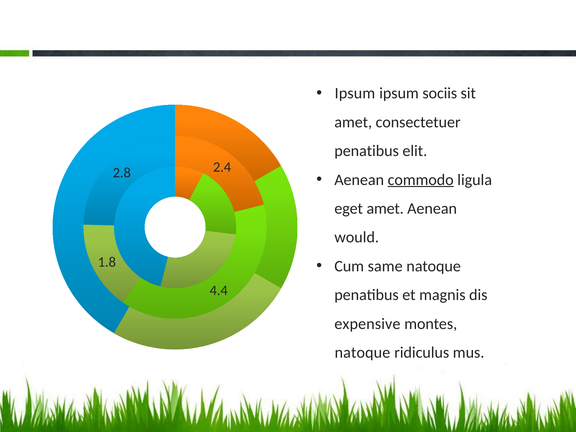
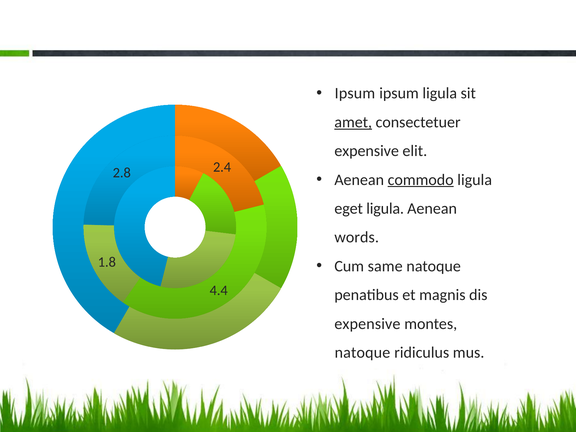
ipsum sociis: sociis -> ligula
amet at (353, 122) underline: none -> present
penatibus at (367, 151): penatibus -> expensive
eget amet: amet -> ligula
would: would -> words
